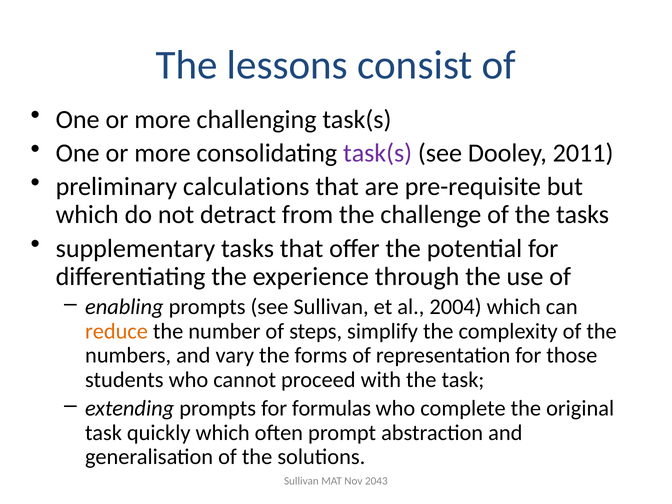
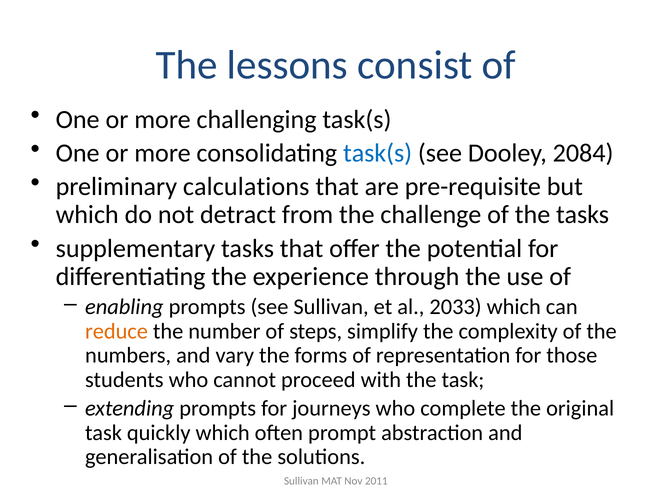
task(s at (378, 153) colour: purple -> blue
2011: 2011 -> 2084
2004: 2004 -> 2033
formulas: formulas -> journeys
2043: 2043 -> 2011
